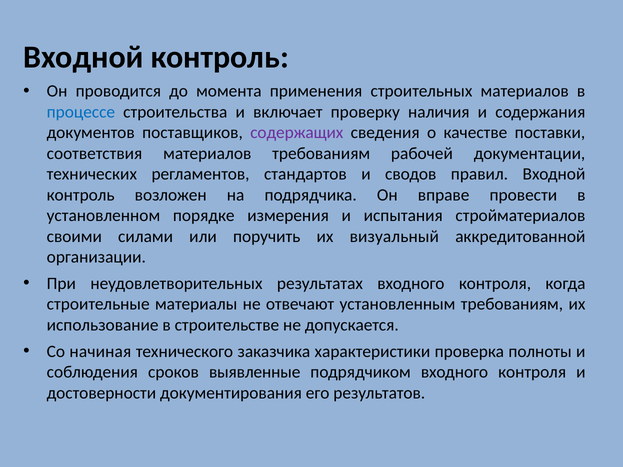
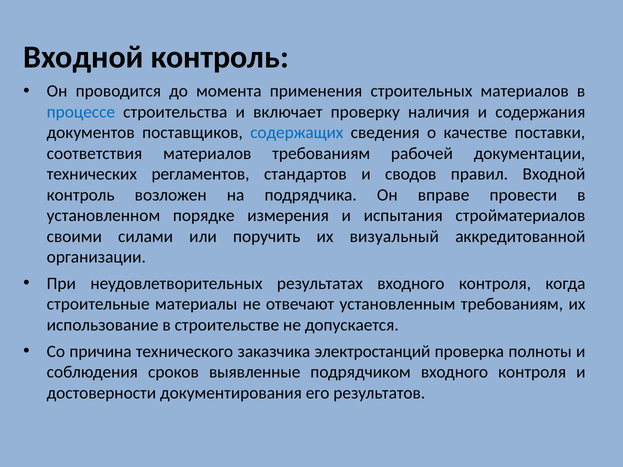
содержащих colour: purple -> blue
начиная: начиная -> причина
характеристики: характеристики -> электростанций
